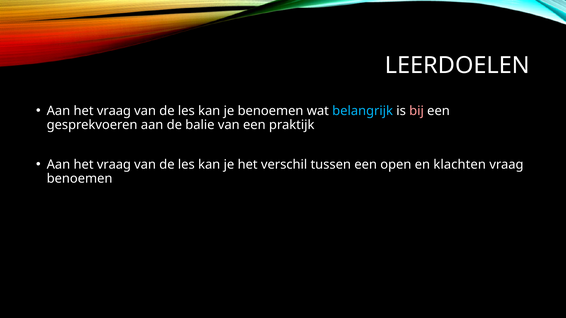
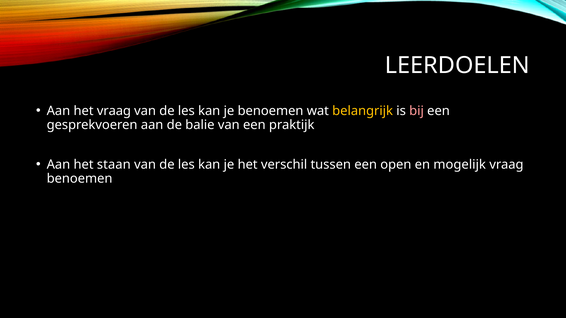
belangrijk colour: light blue -> yellow
vraag at (114, 165): vraag -> staan
klachten: klachten -> mogelijk
